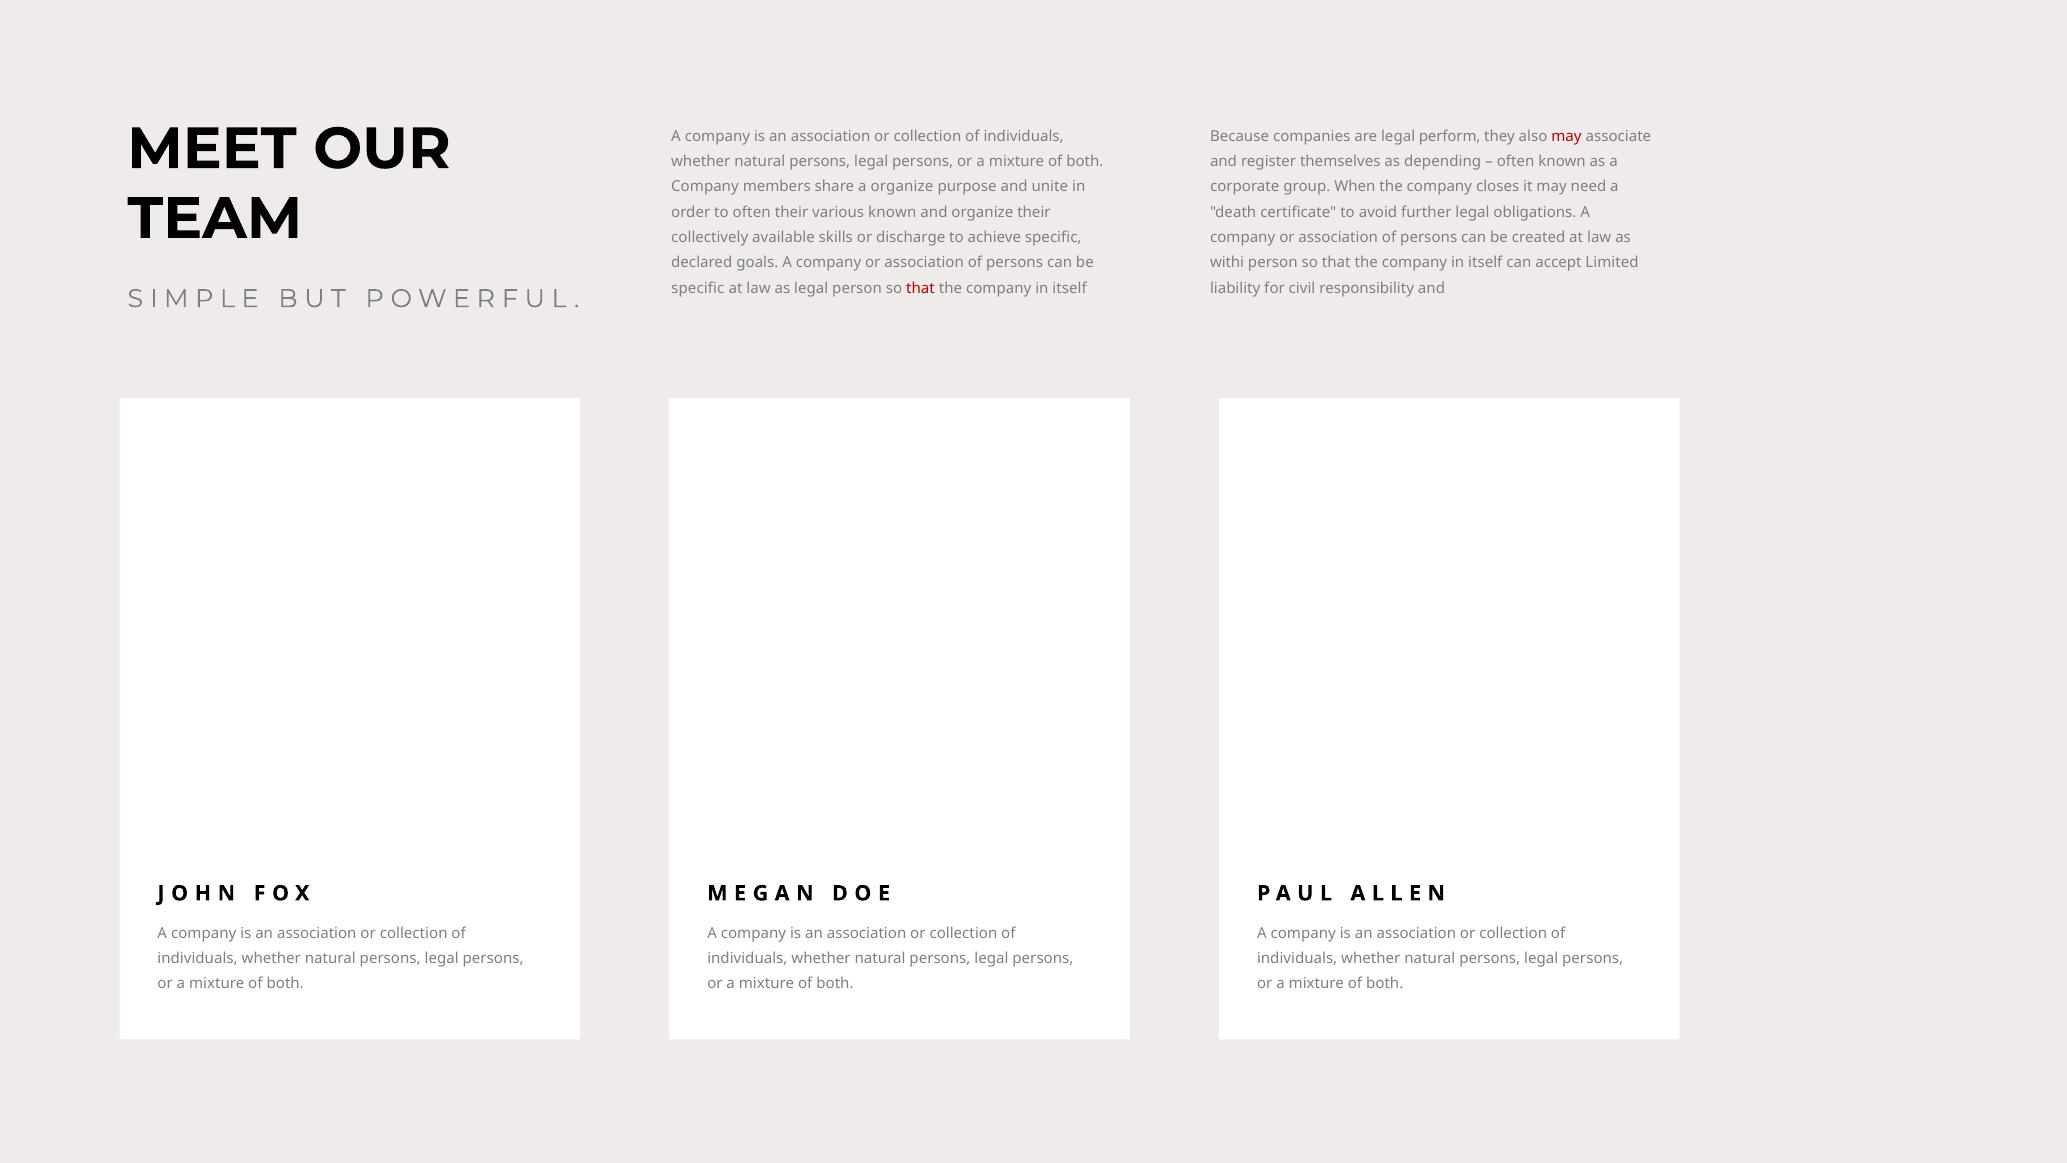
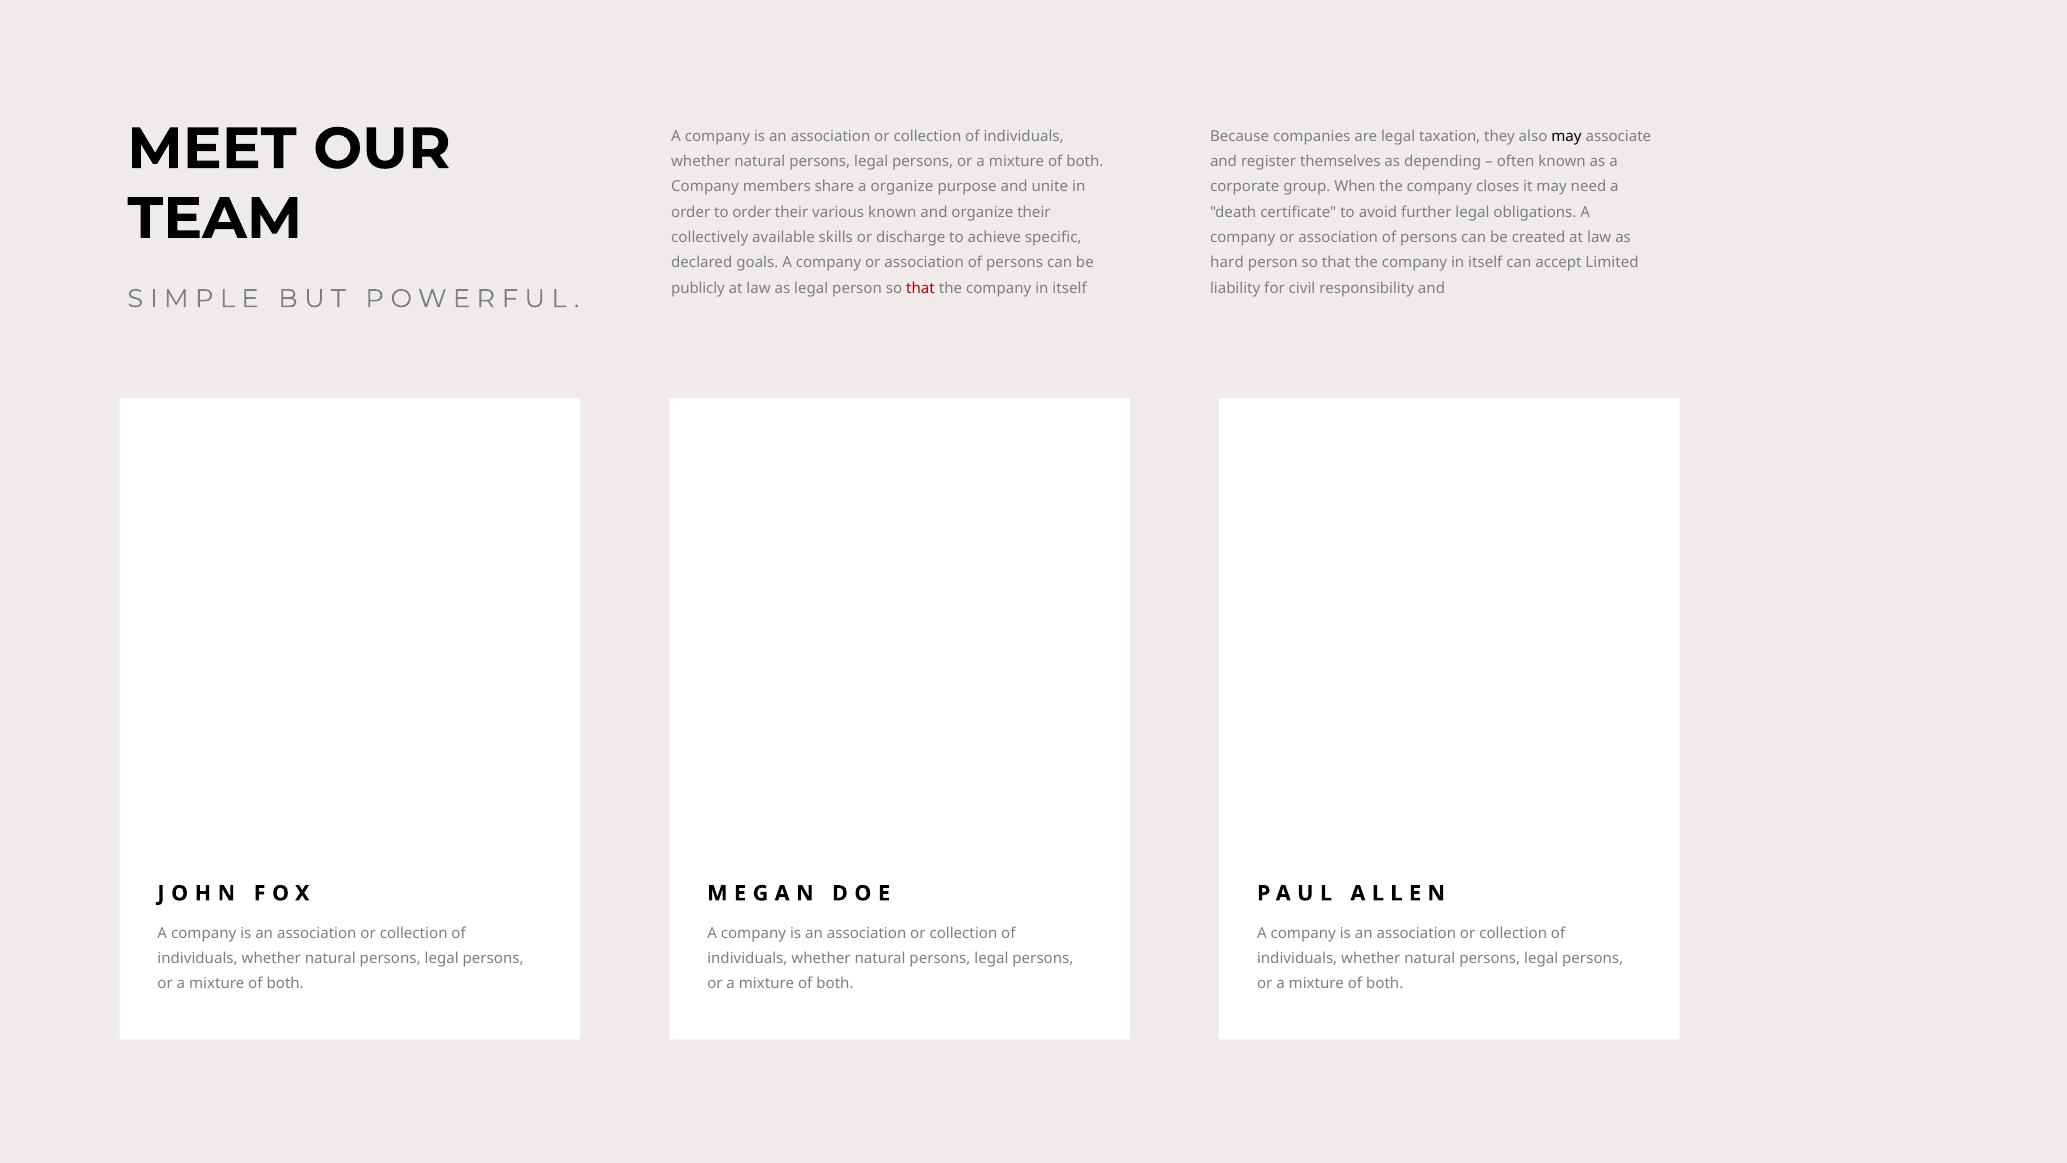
perform: perform -> taxation
may at (1567, 136) colour: red -> black
to often: often -> order
withi: withi -> hard
specific at (698, 288): specific -> publicly
